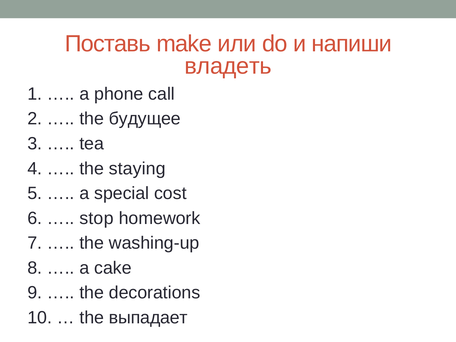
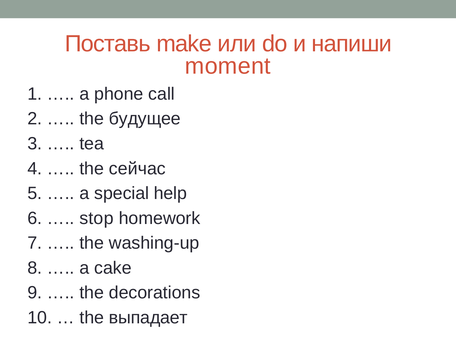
владеть: владеть -> moment
staying: staying -> сейчас
cost: cost -> help
